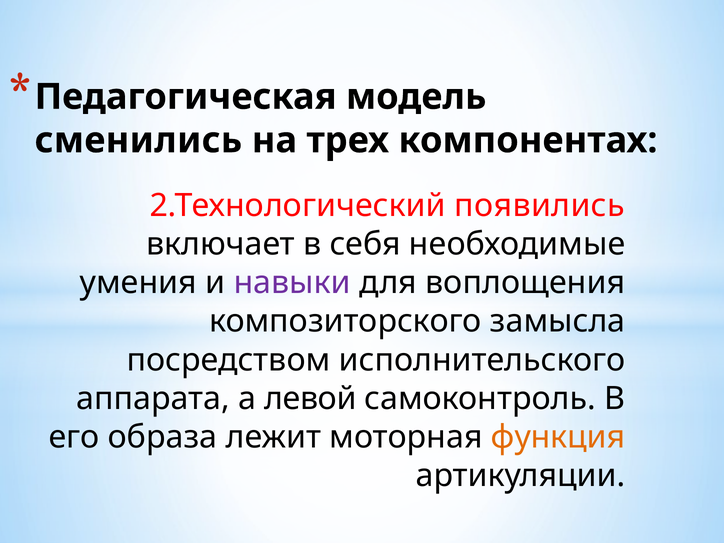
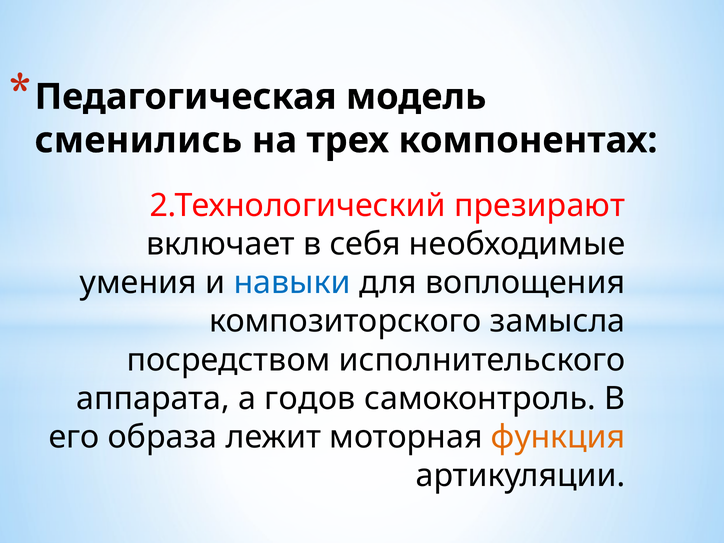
появились: появились -> презирают
навыки colour: purple -> blue
левой: левой -> годов
